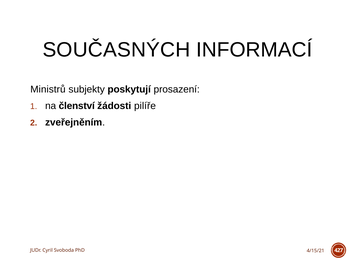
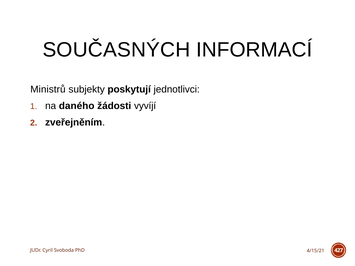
prosazení: prosazení -> jednotlivci
členství: členství -> daného
pilíře: pilíře -> vyvíjí
